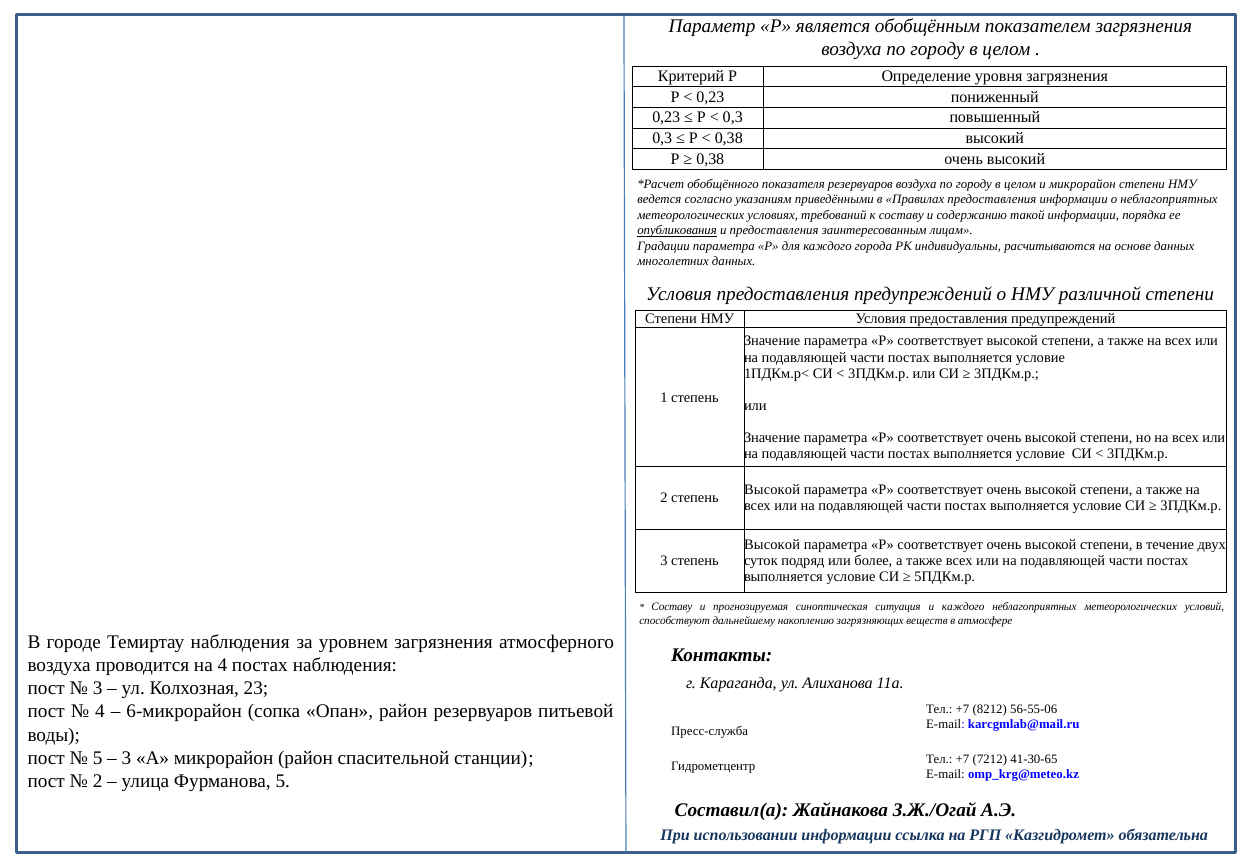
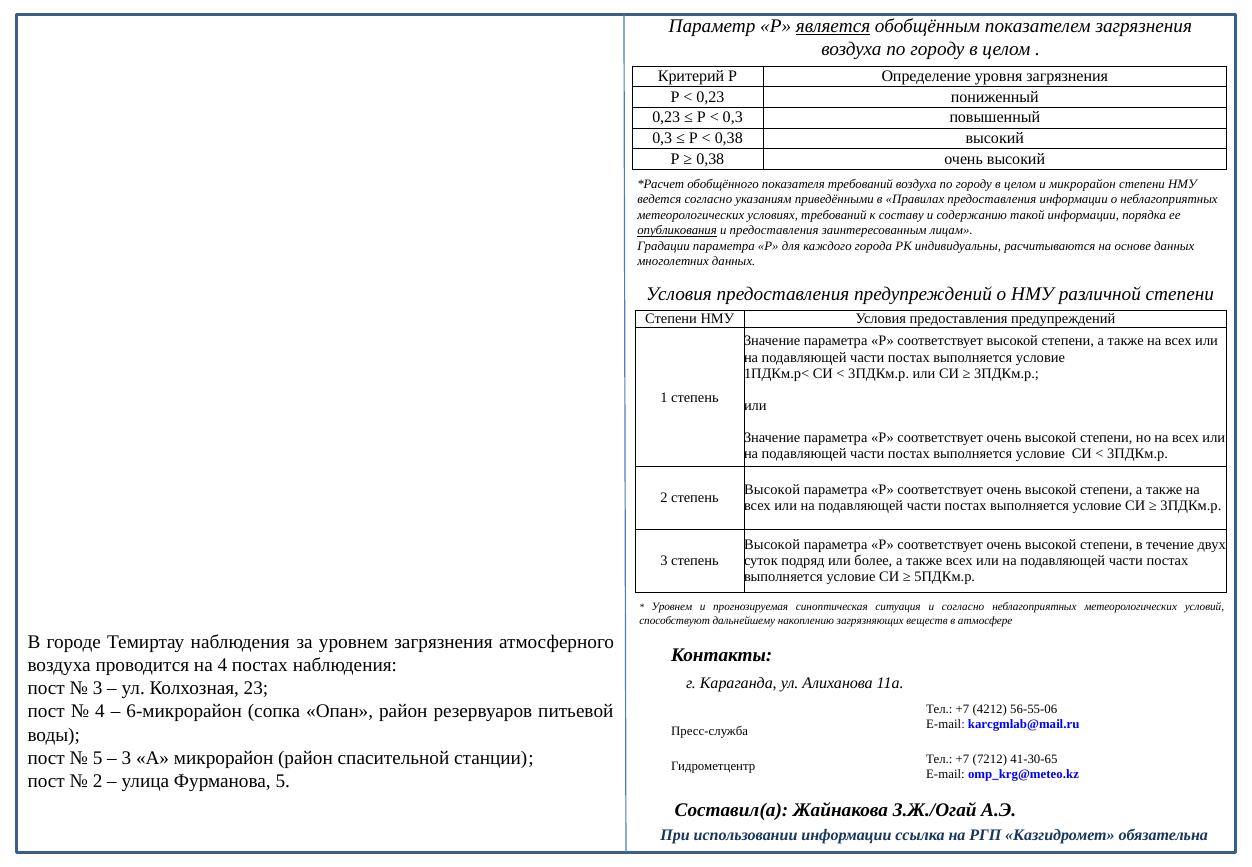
является underline: none -> present
показателя резервуаров: резервуаров -> требований
Составу at (672, 607): Составу -> Уровнем
и каждого: каждого -> согласно
8212: 8212 -> 4212
